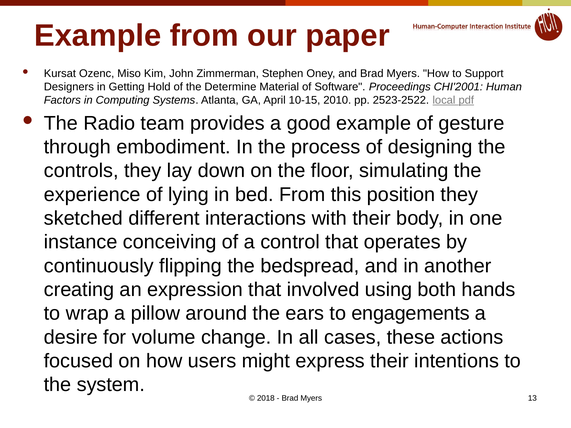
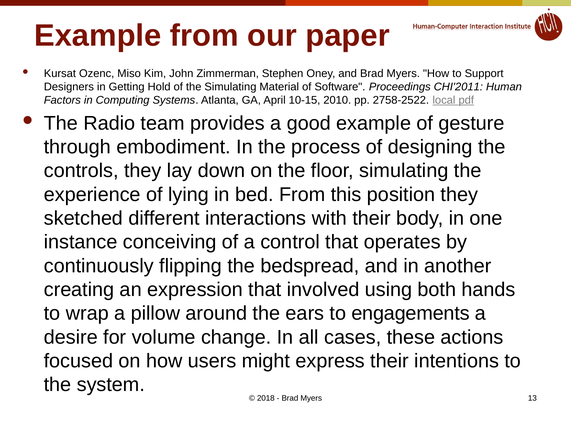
the Determine: Determine -> Simulating
CHI'2001: CHI'2001 -> CHI'2011
2523-2522: 2523-2522 -> 2758-2522
